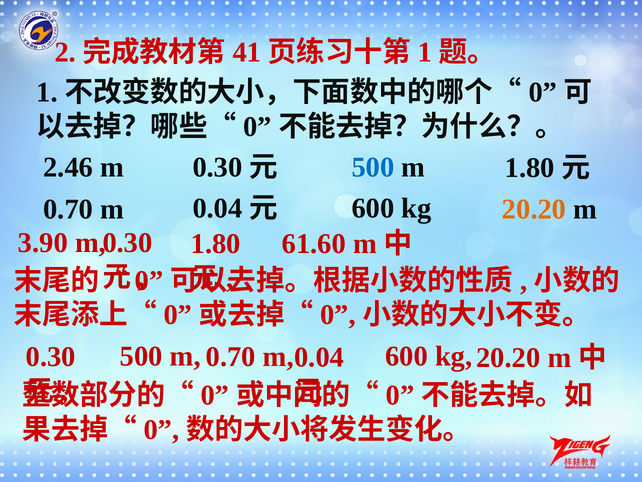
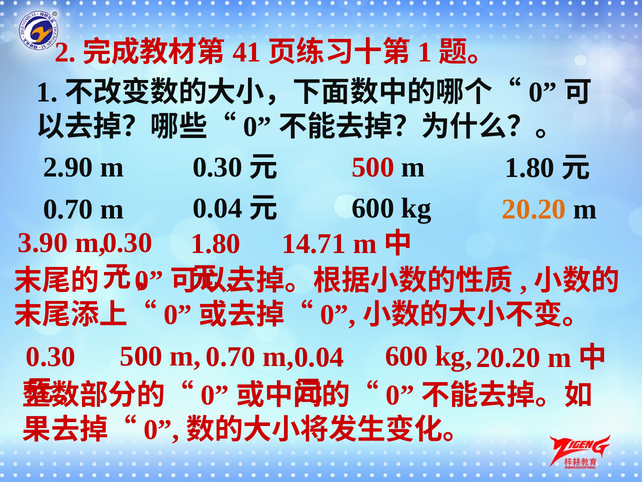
2.46: 2.46 -> 2.90
500 at (373, 167) colour: blue -> red
61.60: 61.60 -> 14.71
